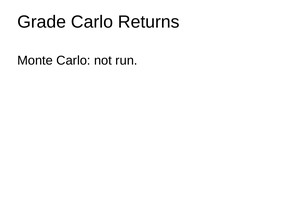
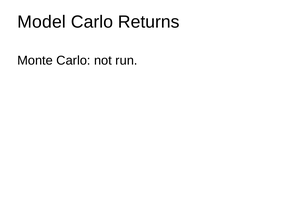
Grade: Grade -> Model
